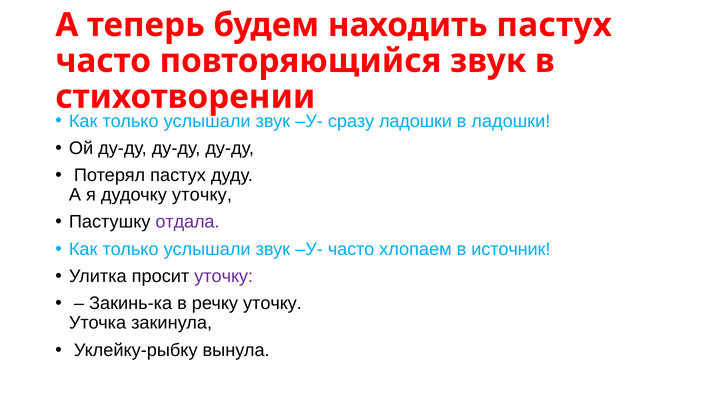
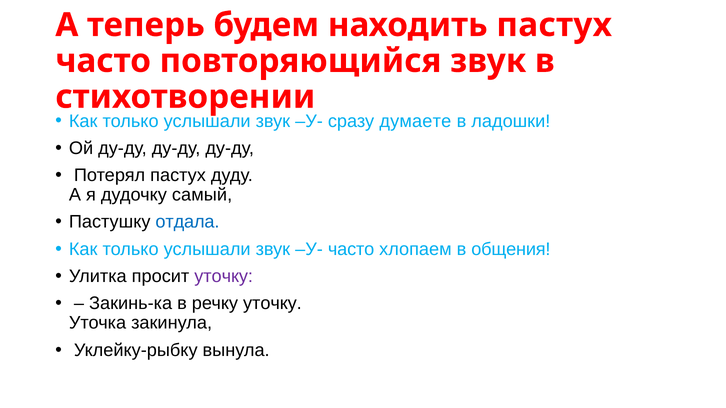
сразу ладошки: ладошки -> думаете
дудочку уточку: уточку -> самый
отдала colour: purple -> blue
источник: источник -> общения
